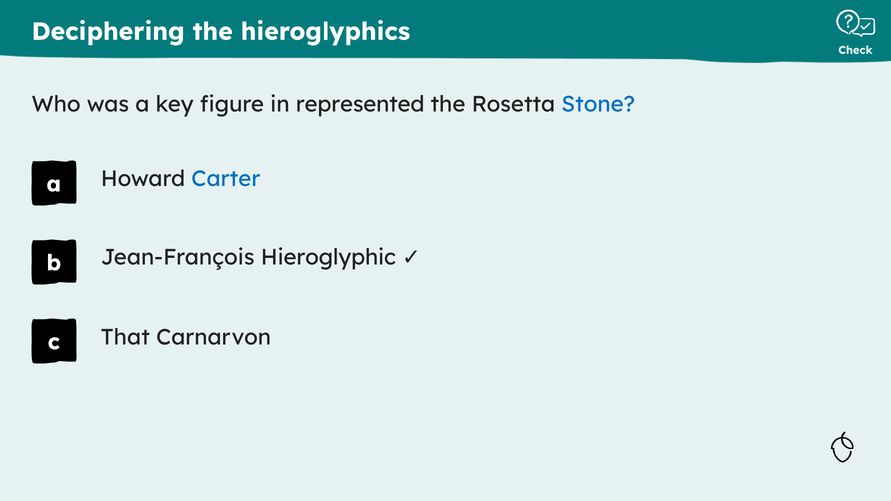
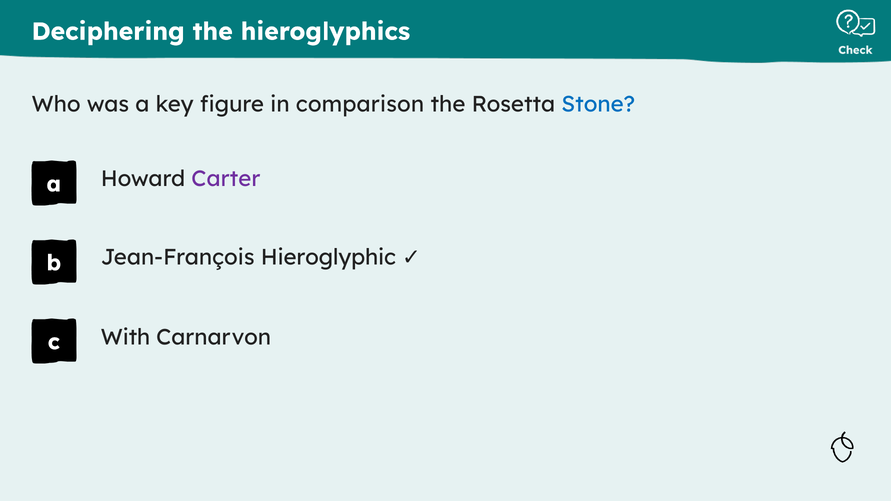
represented: represented -> comparison
Carter colour: blue -> purple
That: That -> With
